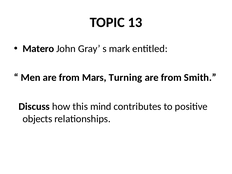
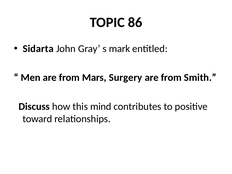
13: 13 -> 86
Matero: Matero -> Sidarta
Turning: Turning -> Surgery
objects: objects -> toward
